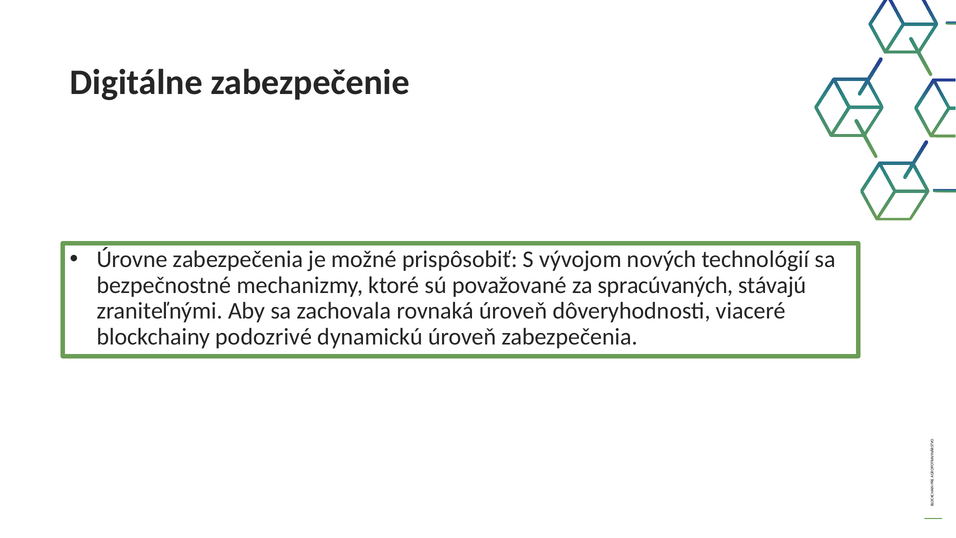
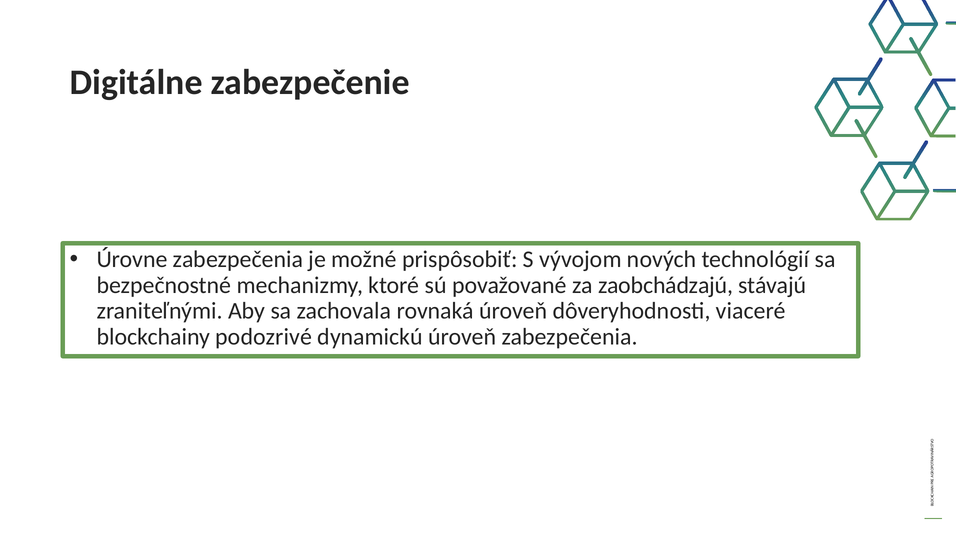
spracúvaných: spracúvaných -> zaobchádzajú
